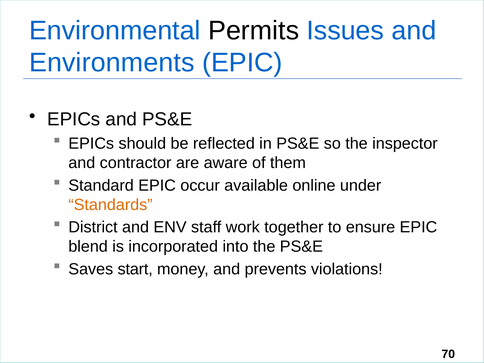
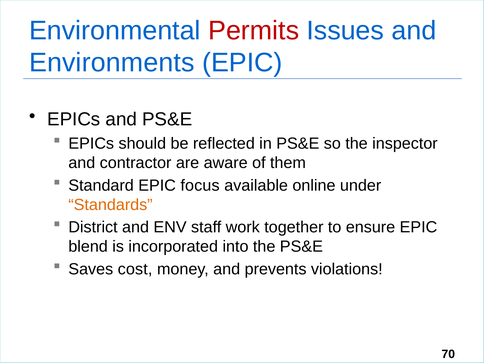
Permits colour: black -> red
occur: occur -> focus
start: start -> cost
